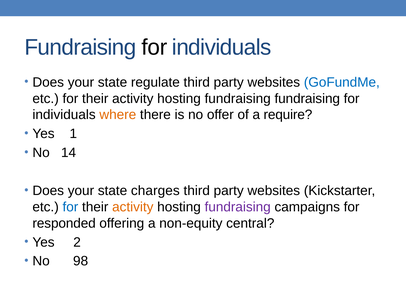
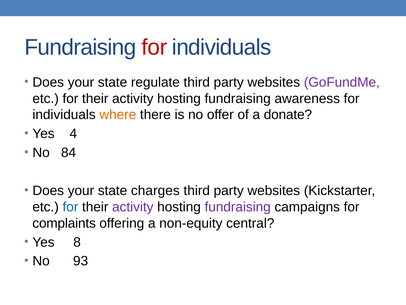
for at (154, 47) colour: black -> red
GoFundMe colour: blue -> purple
fundraising fundraising: fundraising -> awareness
require: require -> donate
1: 1 -> 4
14: 14 -> 84
activity at (133, 207) colour: orange -> purple
responded: responded -> complaints
2: 2 -> 8
98: 98 -> 93
